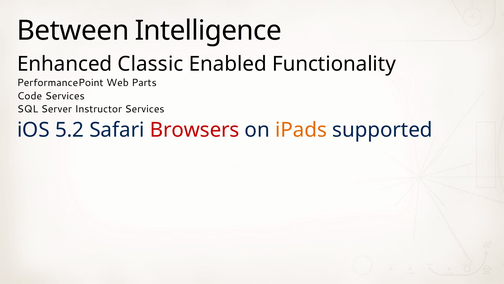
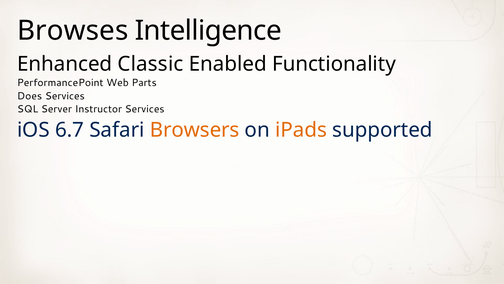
Between: Between -> Browses
Code: Code -> Does
5.2: 5.2 -> 6.7
Browsers colour: red -> orange
